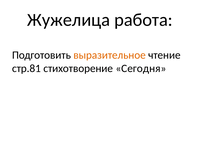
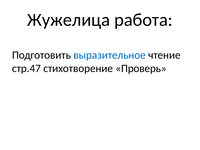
выразительное colour: orange -> blue
стр.81: стр.81 -> стр.47
Сегодня: Сегодня -> Проверь
